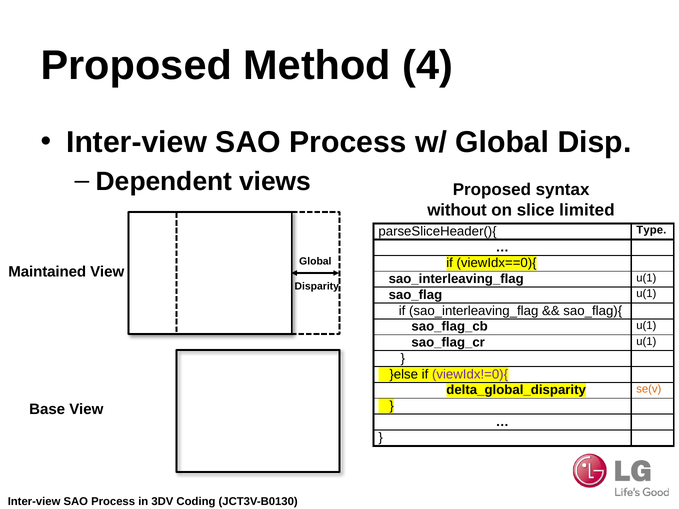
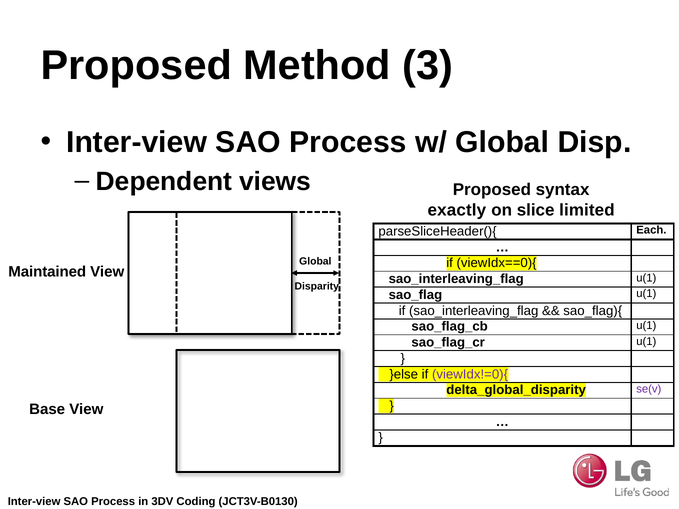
4: 4 -> 3
without: without -> exactly
Type: Type -> Each
se(v colour: orange -> purple
